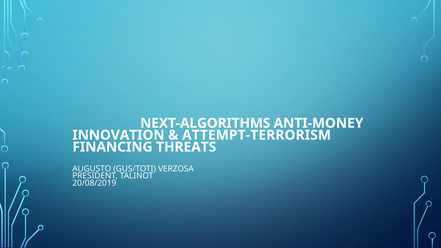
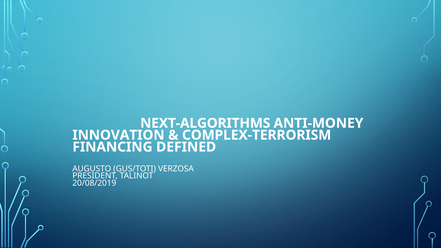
ATTEMPT-TERRORISM: ATTEMPT-TERRORISM -> COMPLEX-TERRORISM
THREATS: THREATS -> DEFINED
